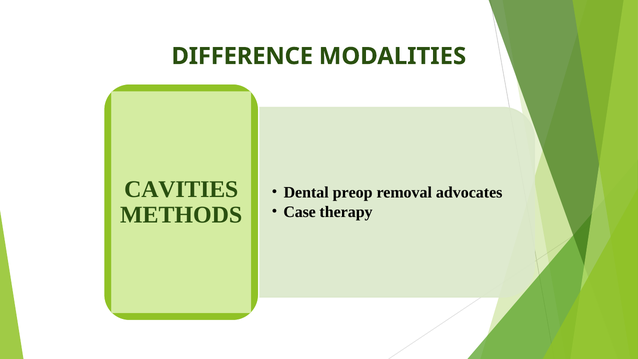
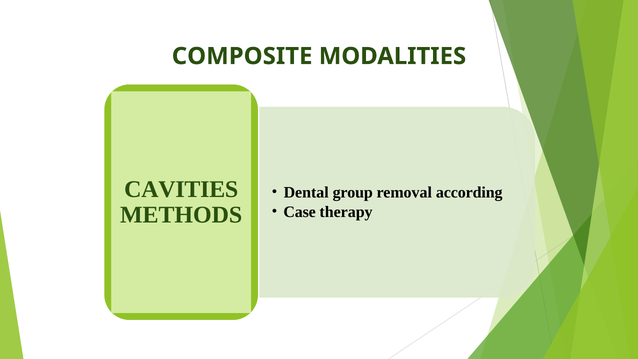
DIFFERENCE: DIFFERENCE -> COMPOSITE
preop: preop -> group
advocates: advocates -> according
